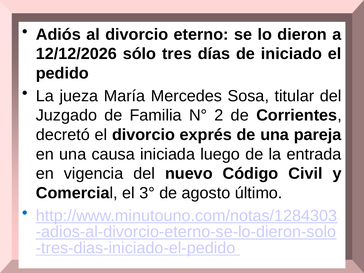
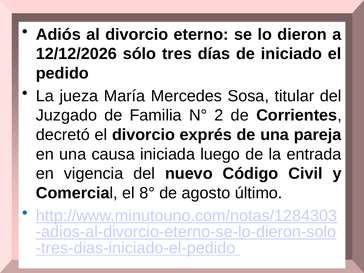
3°: 3° -> 8°
